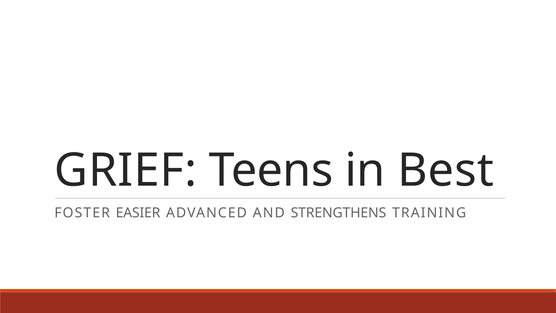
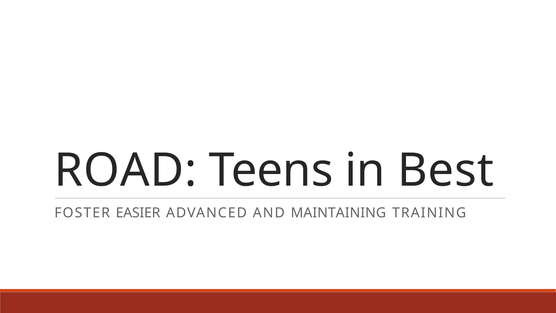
GRIEF: GRIEF -> ROAD
STRENGTHENS: STRENGTHENS -> MAINTAINING
